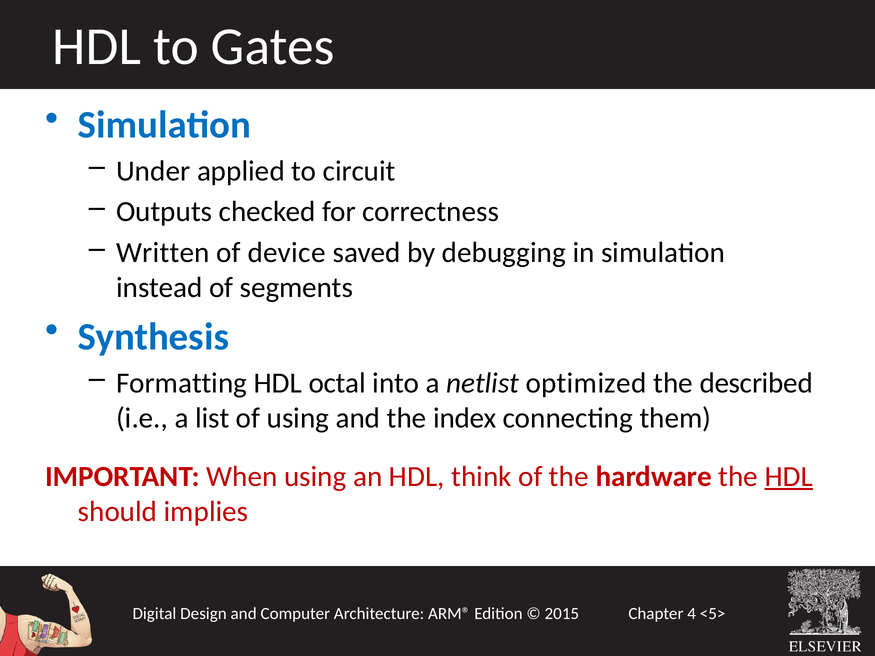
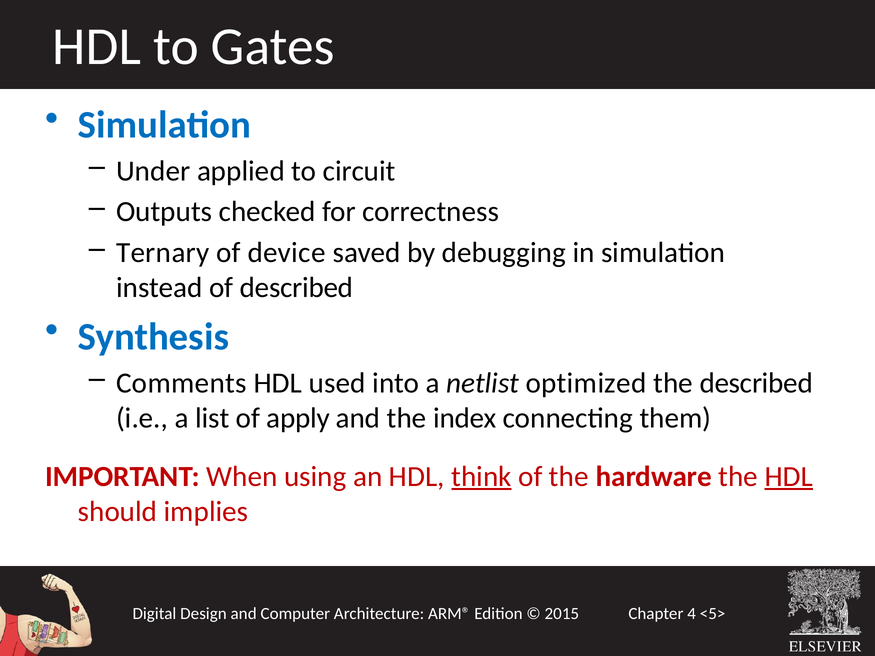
Written: Written -> Ternary
of segments: segments -> described
Formatting: Formatting -> Comments
octal: octal -> used
of using: using -> apply
think underline: none -> present
